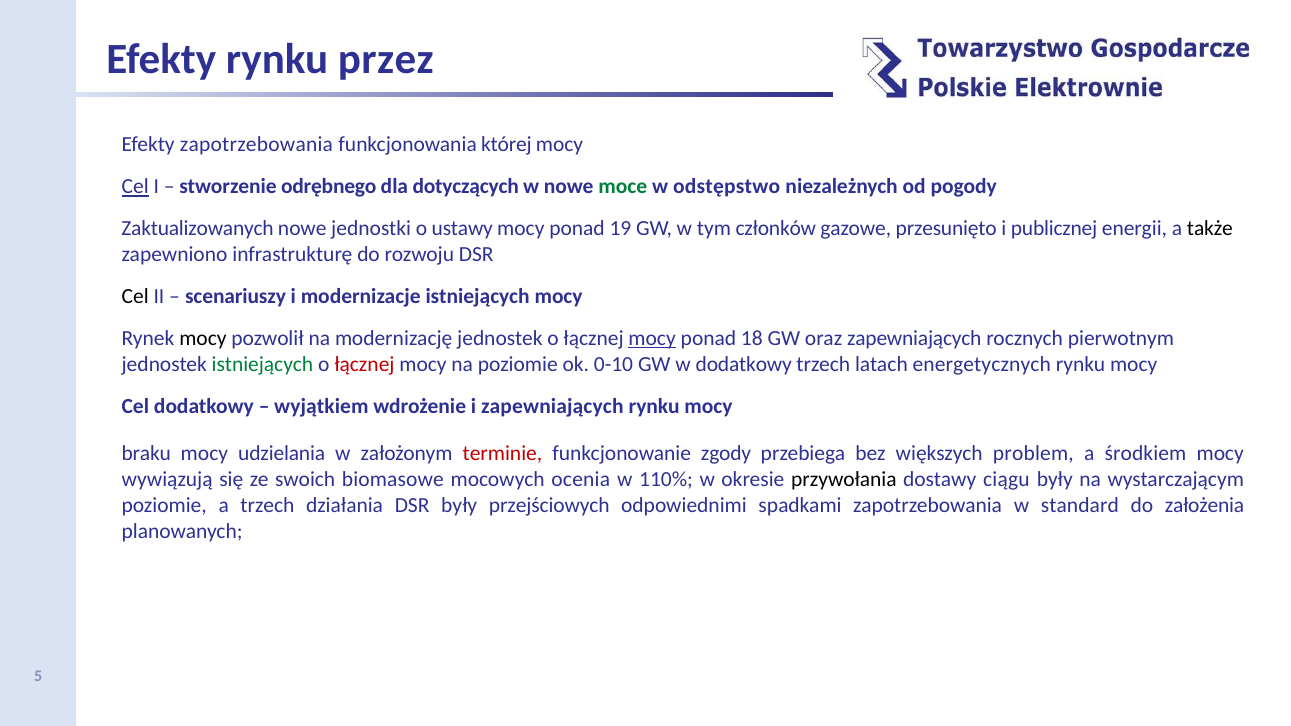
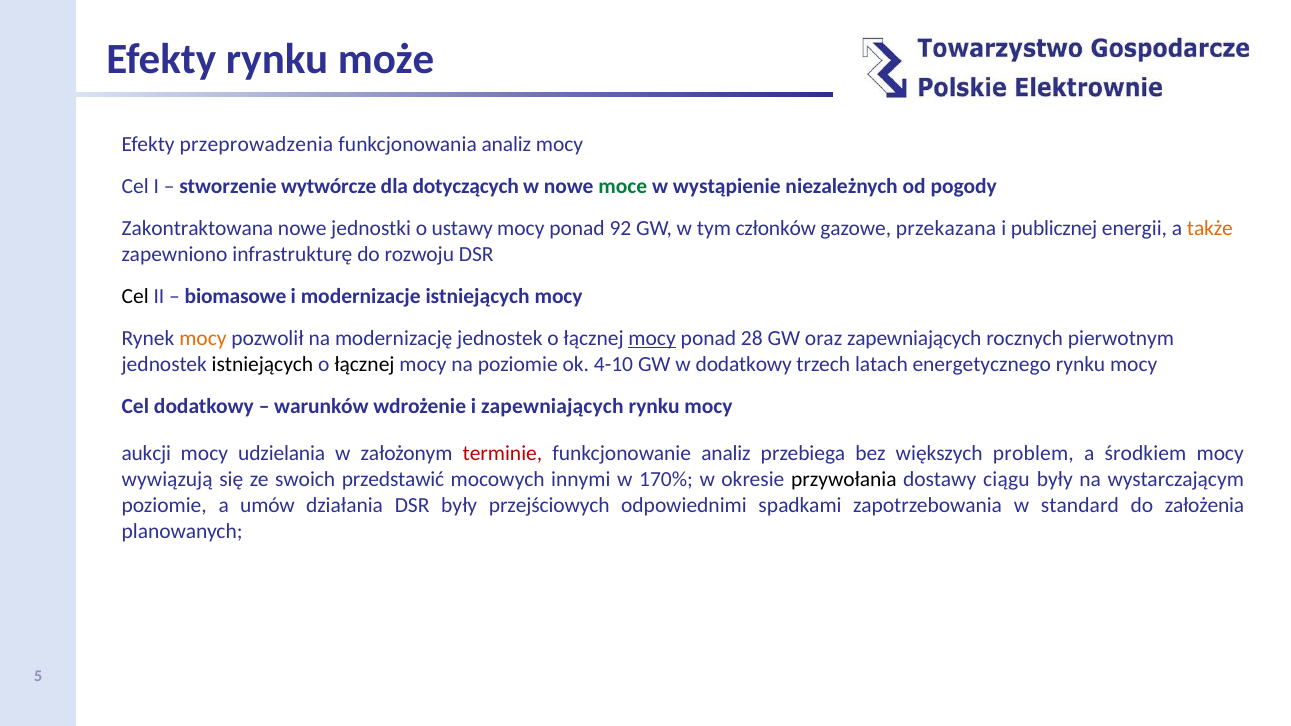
przez: przez -> może
Efekty zapotrzebowania: zapotrzebowania -> przeprowadzenia
funkcjonowania której: której -> analiz
Cel at (135, 187) underline: present -> none
odrębnego: odrębnego -> wytwórcze
odstępstwo: odstępstwo -> wystąpienie
Zaktualizowanych: Zaktualizowanych -> Zakontraktowana
19: 19 -> 92
przesunięto: przesunięto -> przekazana
także colour: black -> orange
scenariuszy: scenariuszy -> biomasowe
mocy at (203, 339) colour: black -> orange
18: 18 -> 28
istniejących at (262, 364) colour: green -> black
łącznej at (364, 364) colour: red -> black
0-10: 0-10 -> 4-10
energetycznych: energetycznych -> energetycznego
wyjątkiem: wyjątkiem -> warunków
braku: braku -> aukcji
funkcjonowanie zgody: zgody -> analiz
biomasowe: biomasowe -> przedstawić
ocenia: ocenia -> innymi
110%: 110% -> 170%
a trzech: trzech -> umów
